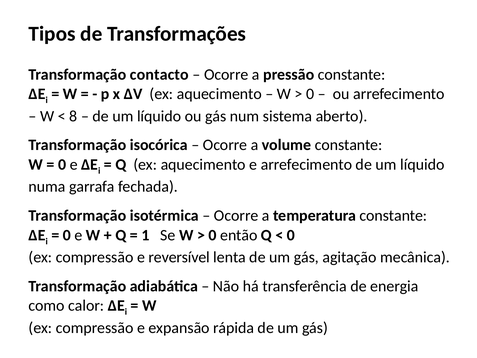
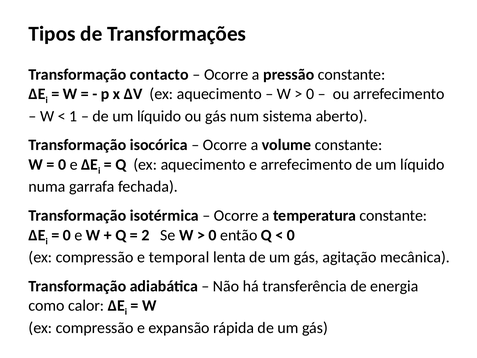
8: 8 -> 1
1: 1 -> 2
reversível: reversível -> temporal
